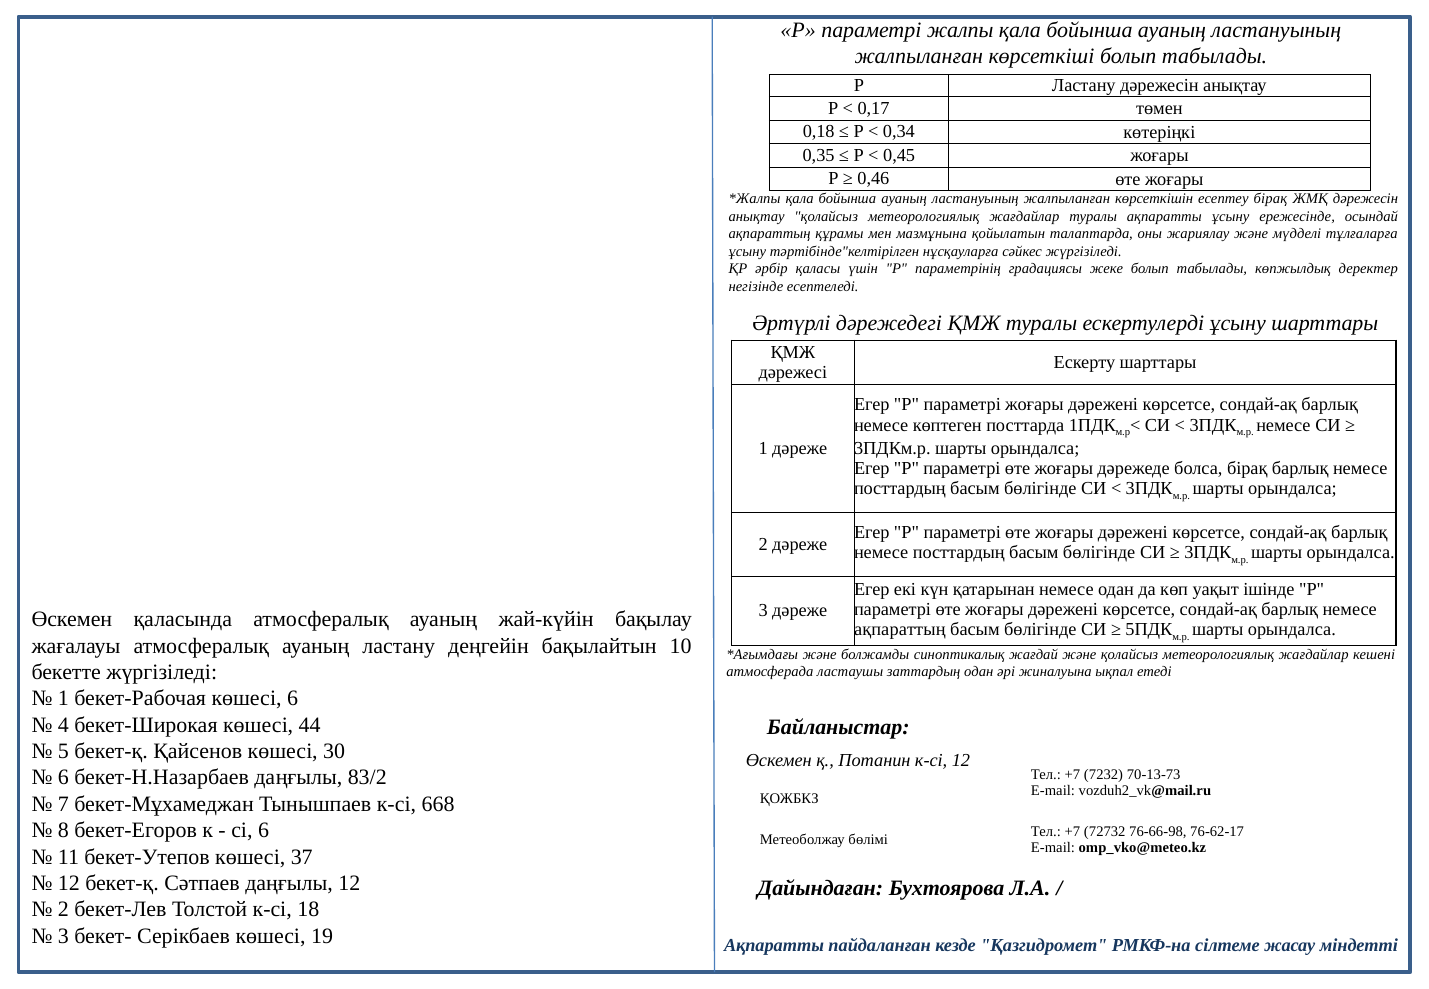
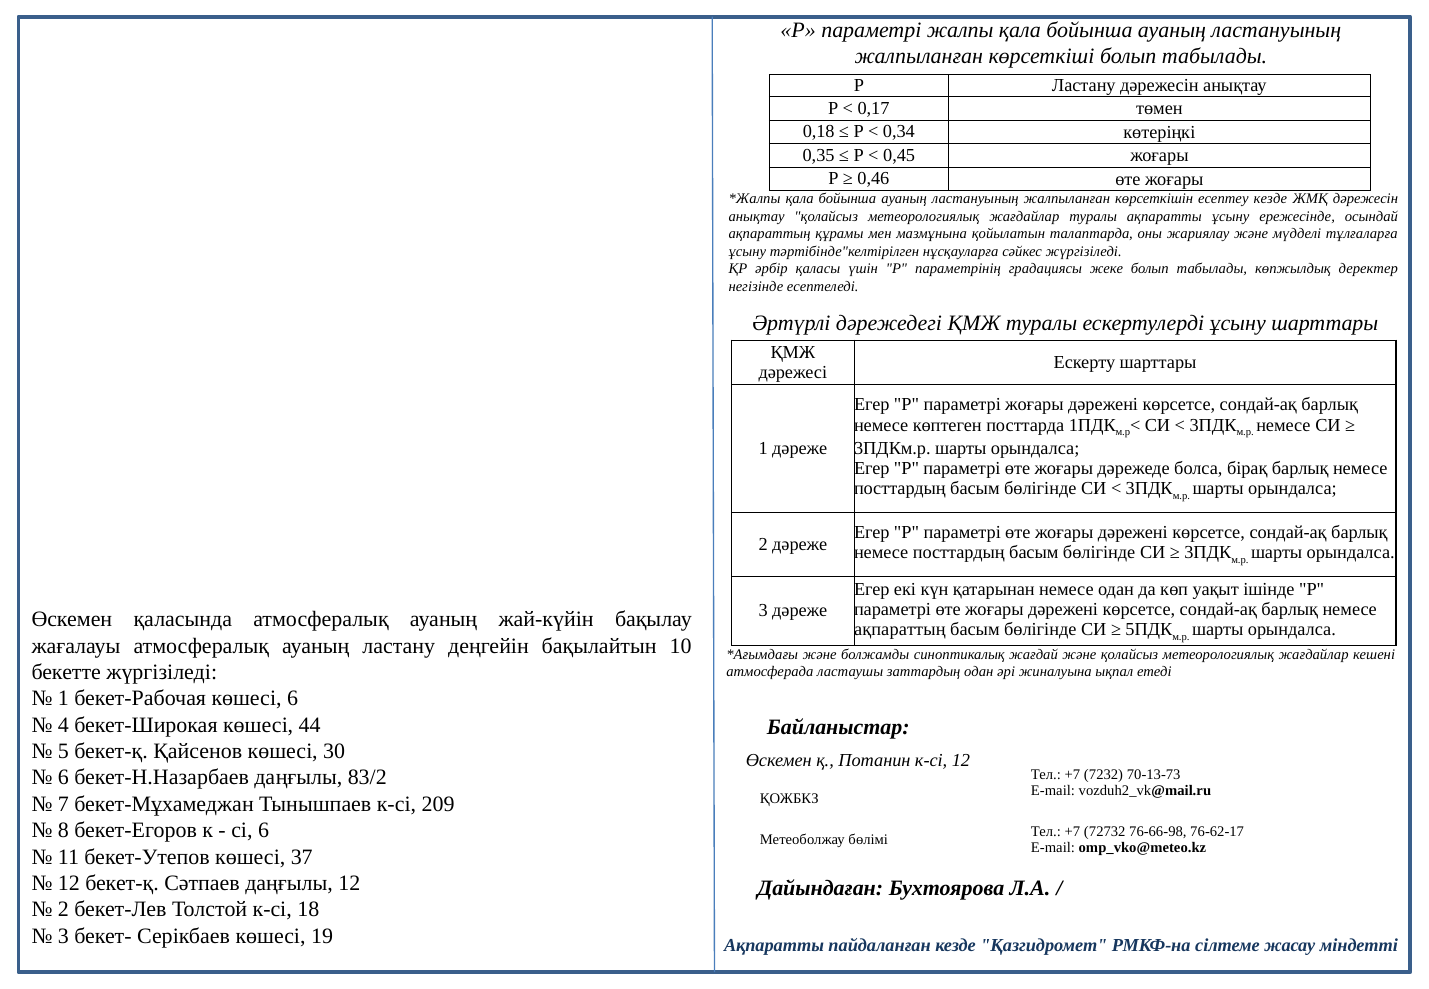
есептеу бірақ: бірақ -> кезде
668: 668 -> 209
